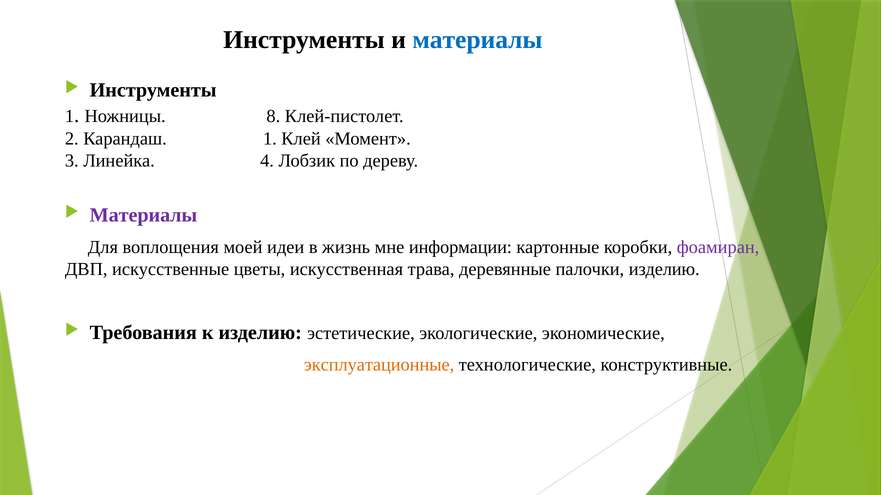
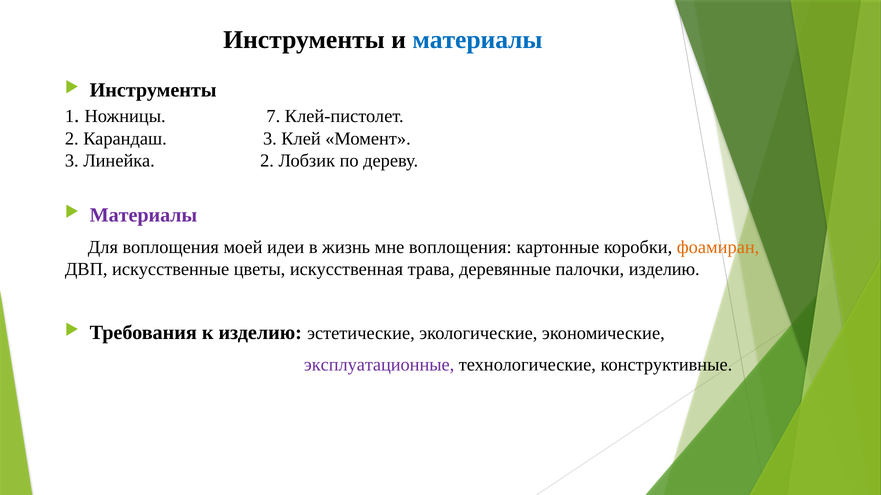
8: 8 -> 7
Карандаш 1: 1 -> 3
Линейка 4: 4 -> 2
мне информации: информации -> воплощения
фоамиран colour: purple -> orange
эксплуатационные colour: orange -> purple
